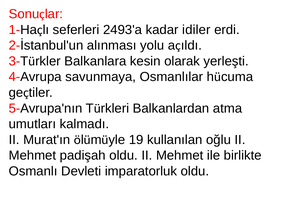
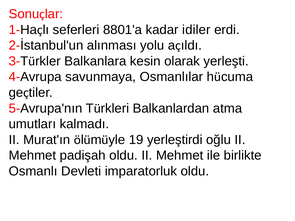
2493'a: 2493'a -> 8801'a
kullanılan: kullanılan -> yerleştirdi
